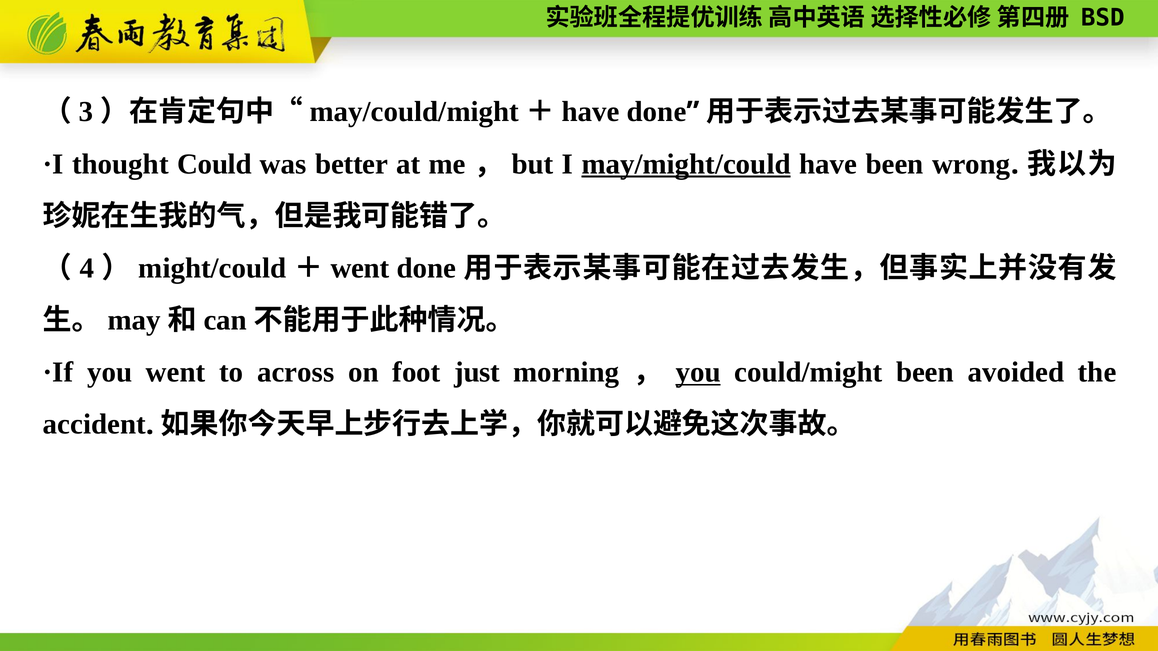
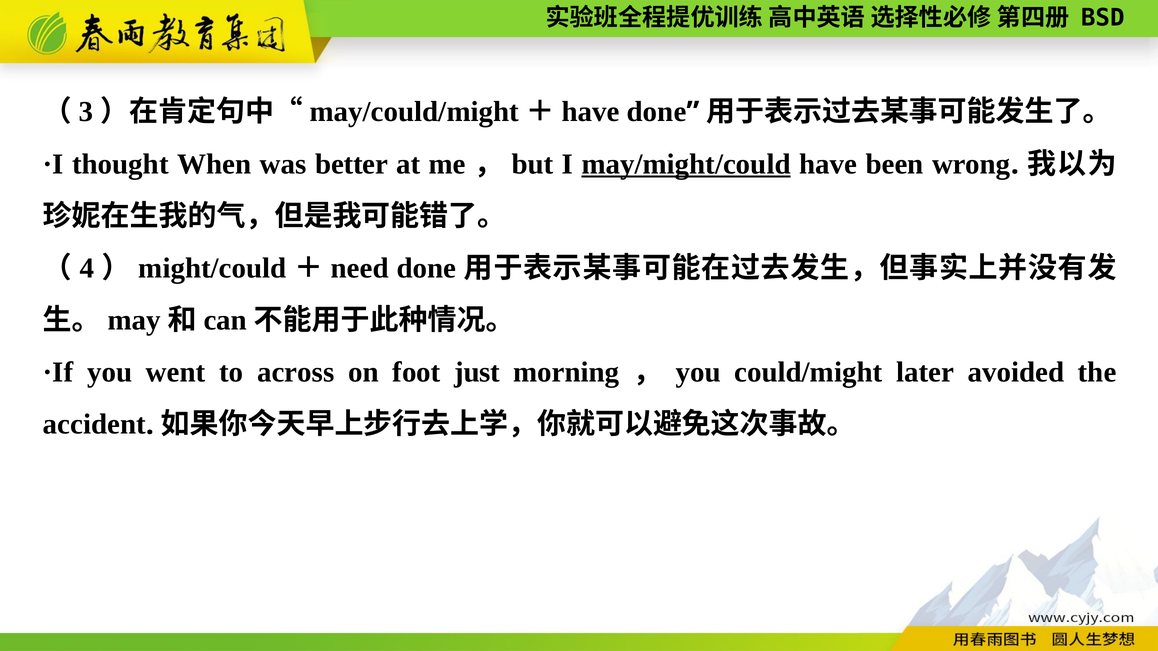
Could: Could -> When
went at (360, 268): went -> need
you at (698, 373) underline: present -> none
could/might been: been -> later
